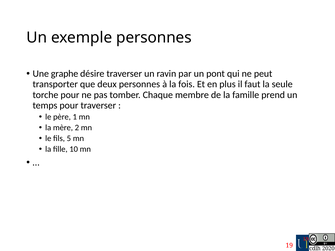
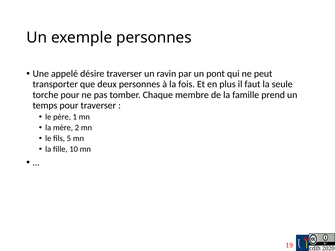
graphe: graphe -> appelé
